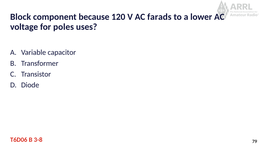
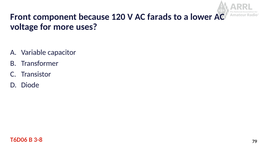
Block: Block -> Front
poles: poles -> more
